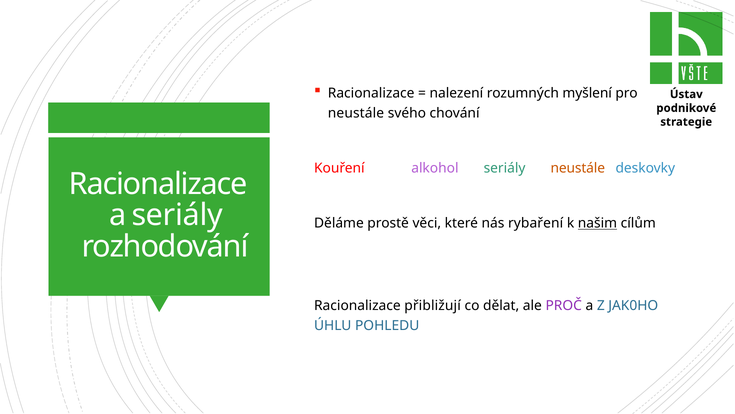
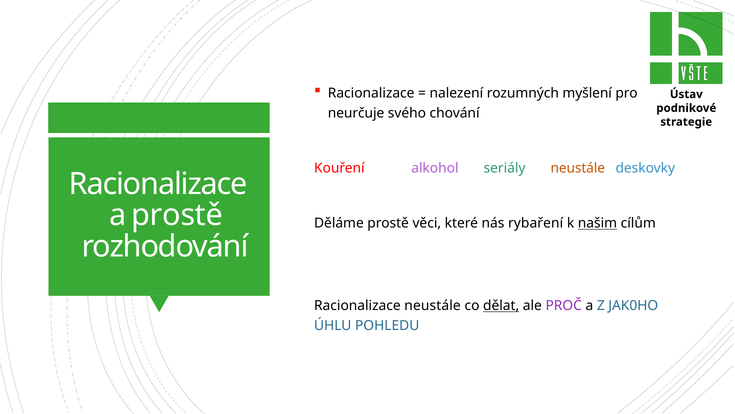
neustále at (356, 113): neustále -> neurčuje
a seriály: seriály -> prostě
Racionalizace přibližují: přibližují -> neustále
dělat underline: none -> present
